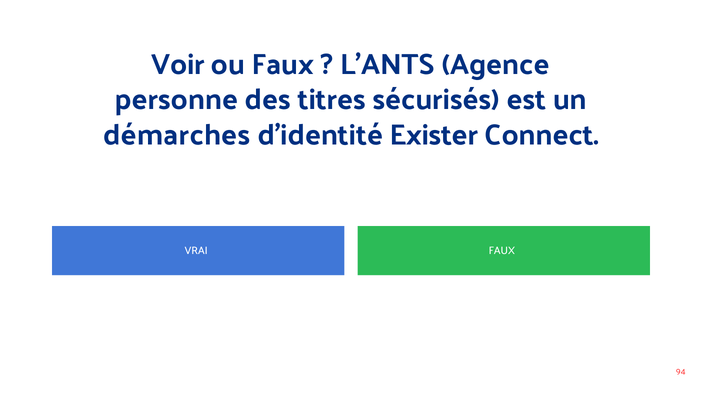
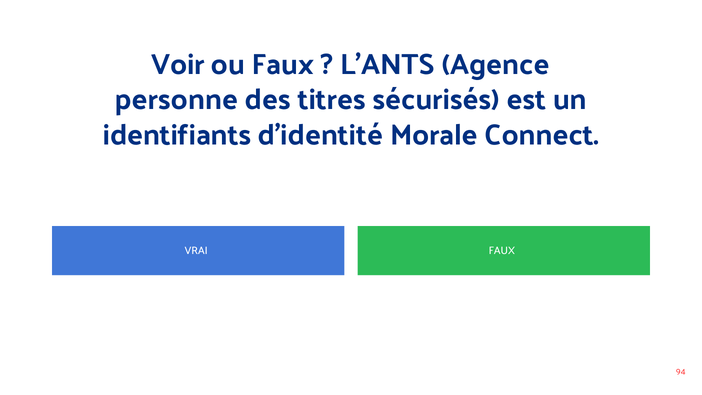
démarches: démarches -> identifiants
Exister: Exister -> Morale
